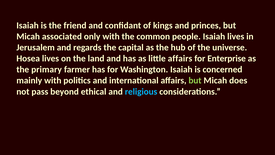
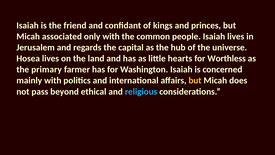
little affairs: affairs -> hearts
Enterprise: Enterprise -> Worthless
but at (195, 80) colour: light green -> yellow
